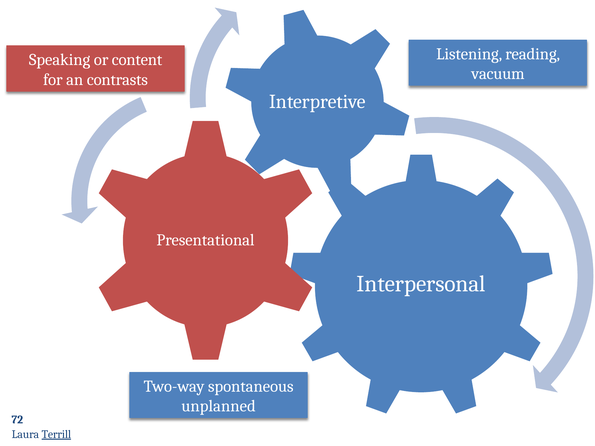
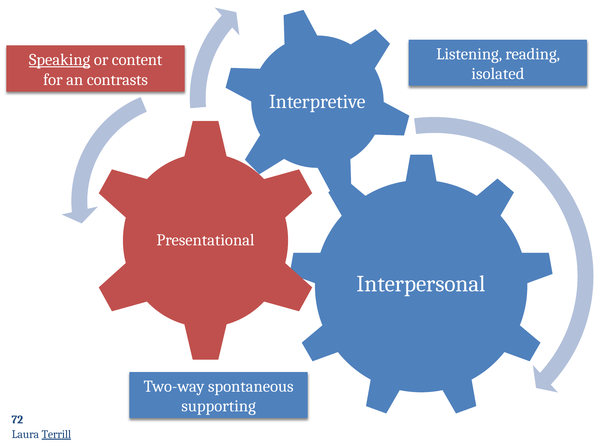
Speaking underline: none -> present
vacuum: vacuum -> isolated
unplanned: unplanned -> supporting
